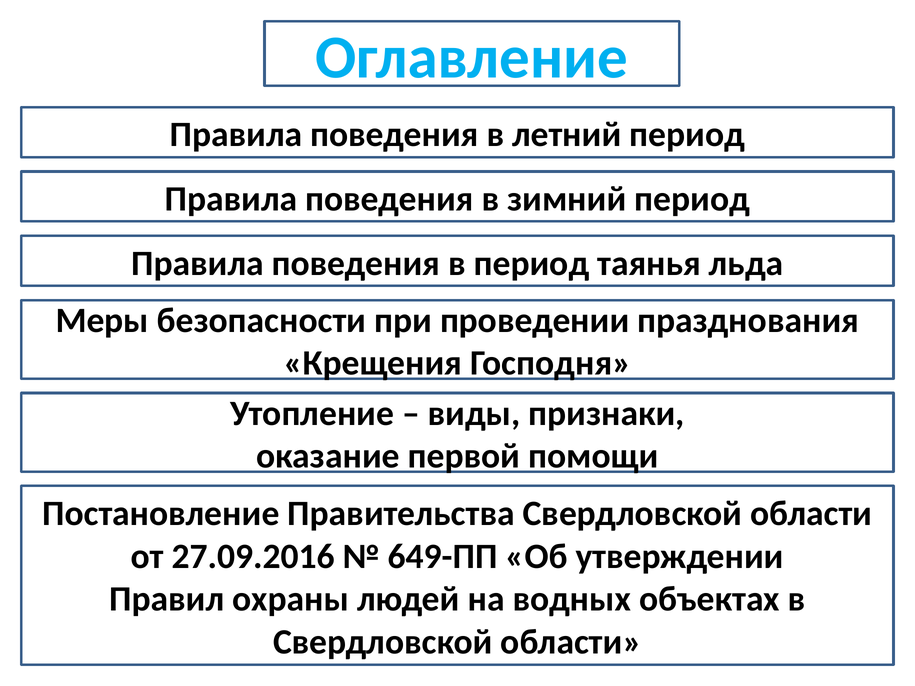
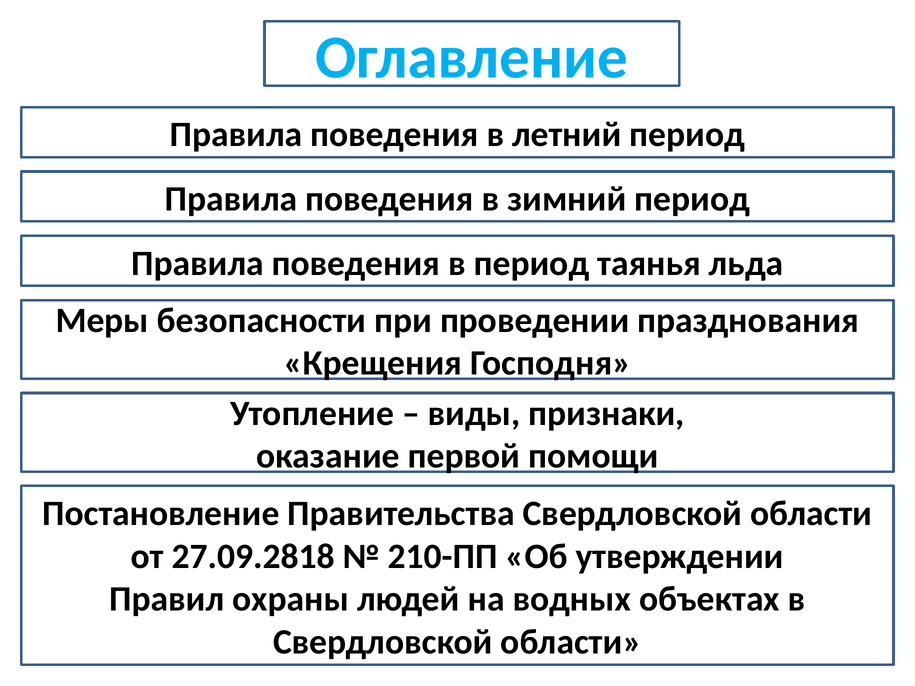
27.09.2016: 27.09.2016 -> 27.09.2818
649-ПП: 649-ПП -> 210-ПП
